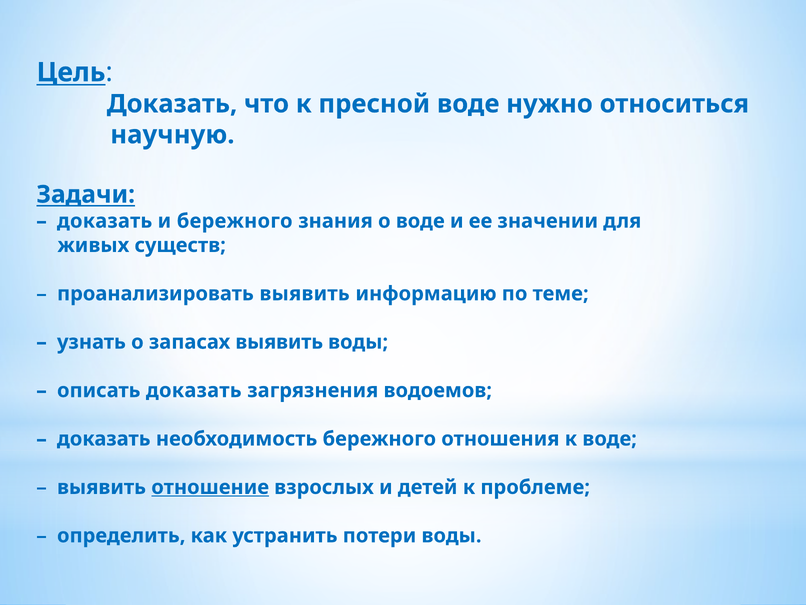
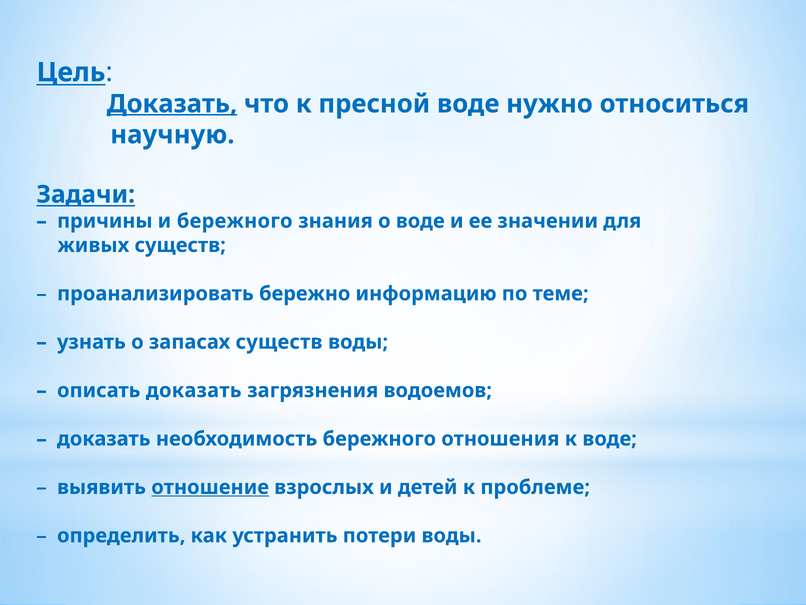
Доказать at (172, 104) underline: none -> present
доказать at (105, 221): доказать -> причины
проанализировать выявить: выявить -> бережно
запасах выявить: выявить -> существ
